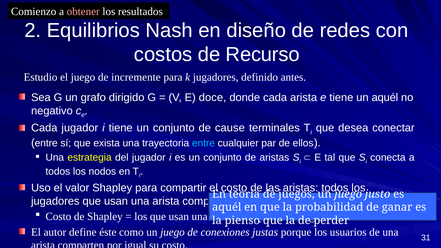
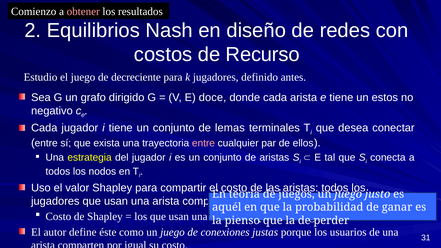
incremente: incremente -> decreciente
un aquél: aquél -> estos
cause: cause -> lemas
entre at (203, 143) colour: light blue -> pink
